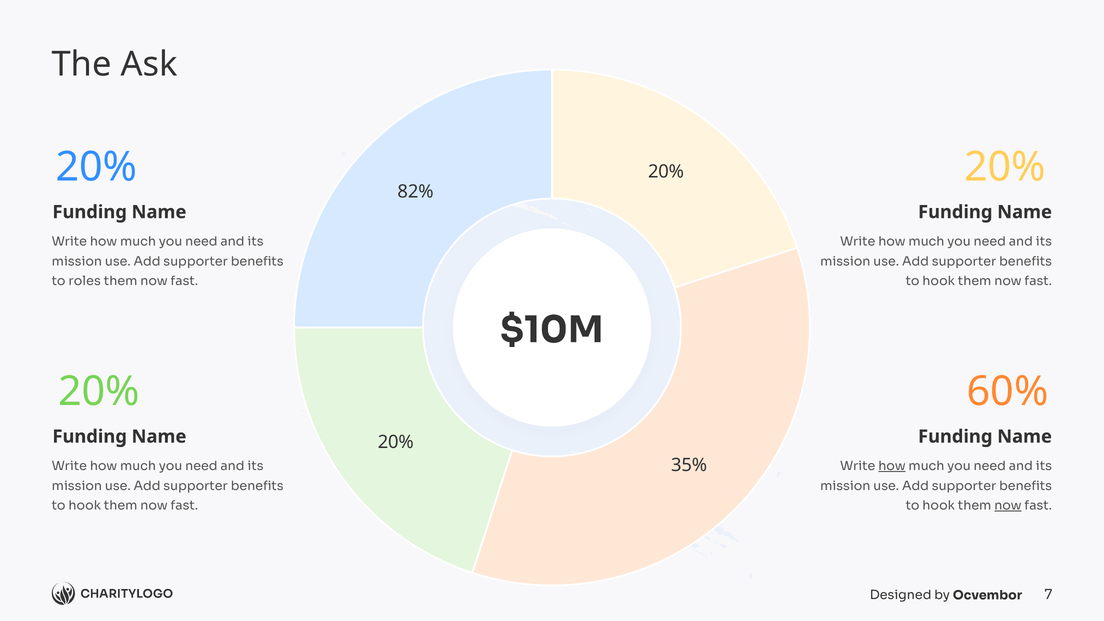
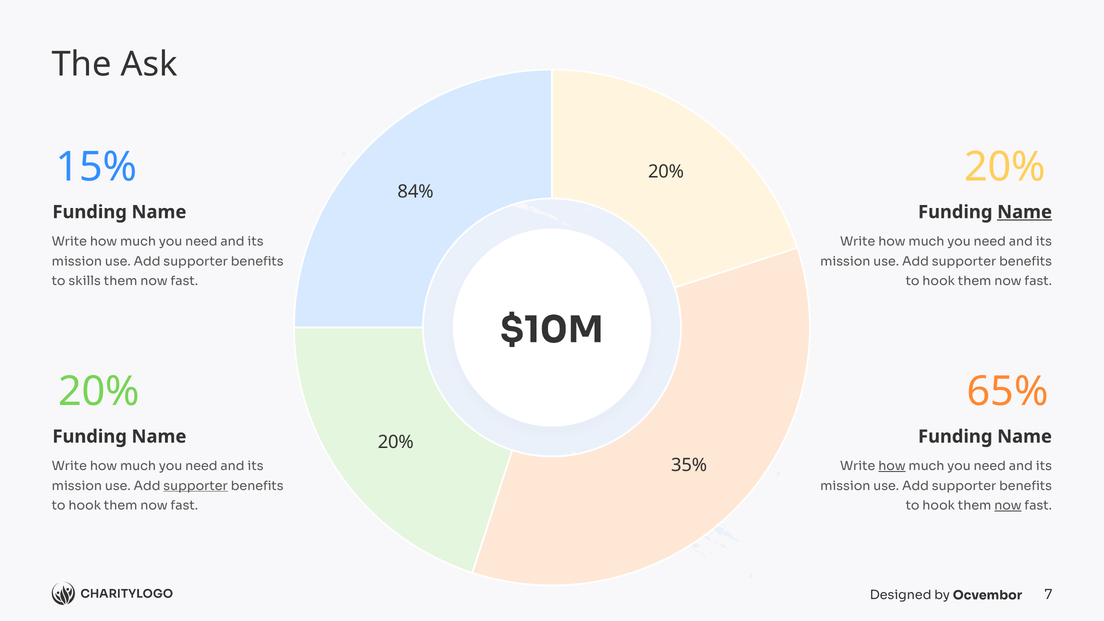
20% at (96, 167): 20% -> 15%
82%: 82% -> 84%
Name at (1025, 212) underline: none -> present
roles: roles -> skills
60%: 60% -> 65%
supporter at (196, 486) underline: none -> present
